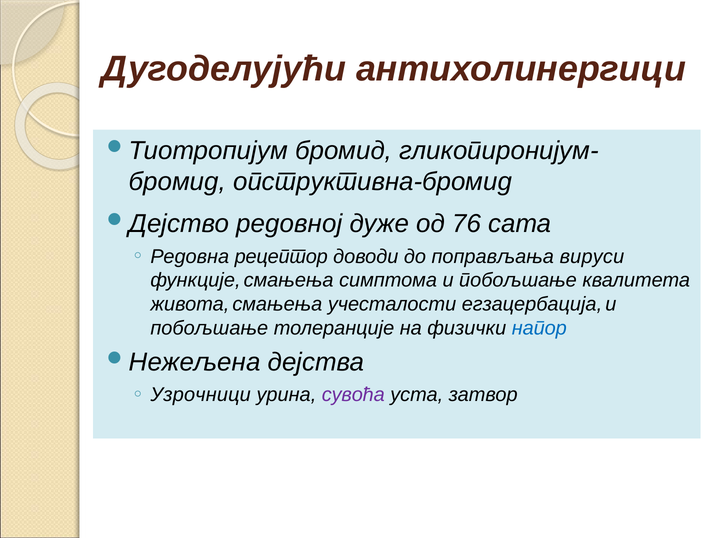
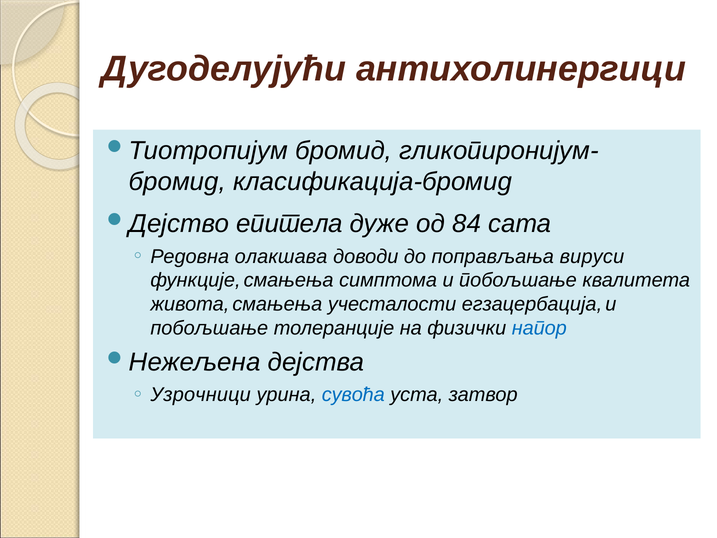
опструктивна-бромид: опструктивна-бромид -> класификација-бромид
редовној: редовној -> епитела
76: 76 -> 84
рецептор: рецептор -> олакшава
сувоћа colour: purple -> blue
